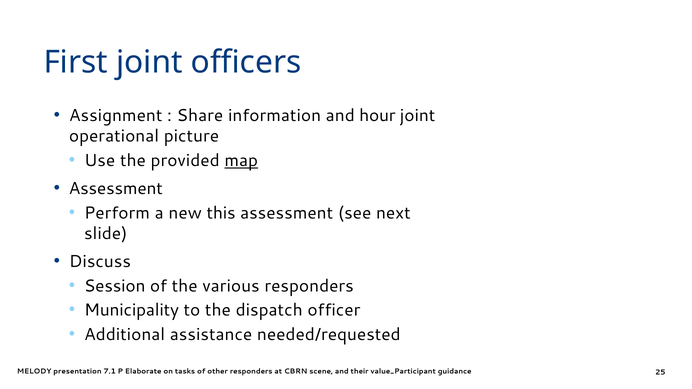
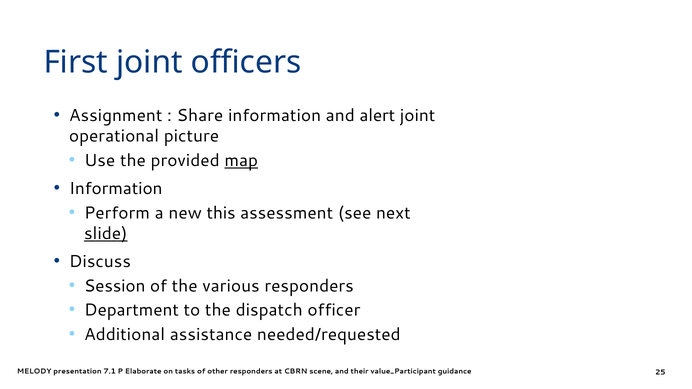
hour: hour -> alert
Assessment at (116, 189): Assessment -> Information
slide underline: none -> present
Municipality: Municipality -> Department
